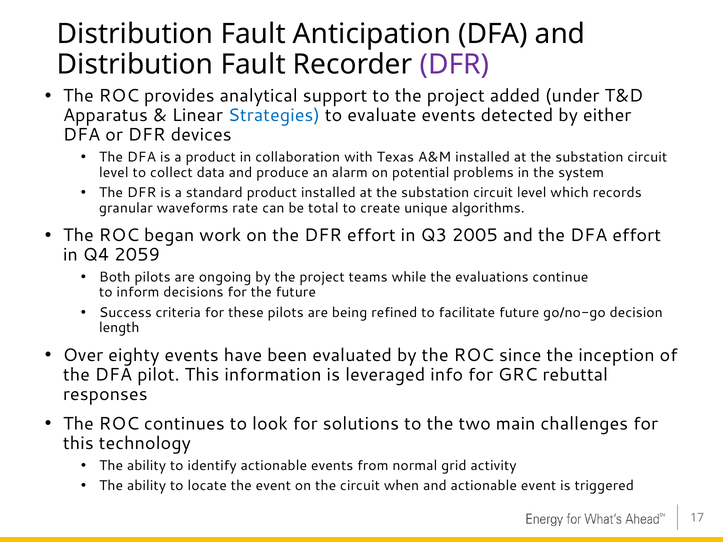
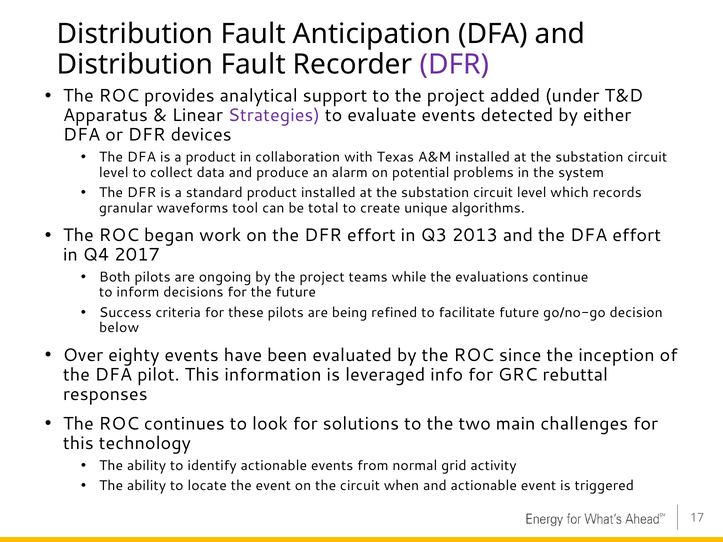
Strategies colour: blue -> purple
rate: rate -> tool
2005: 2005 -> 2013
2059: 2059 -> 2017
length: length -> below
